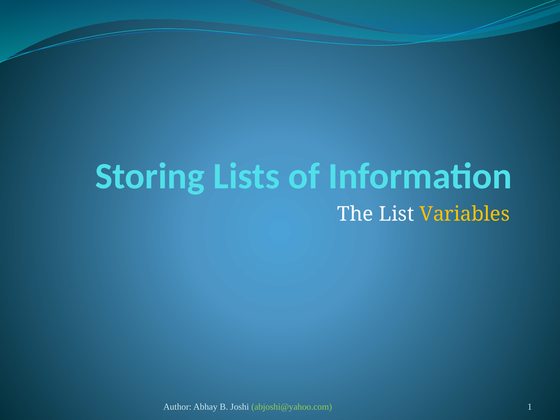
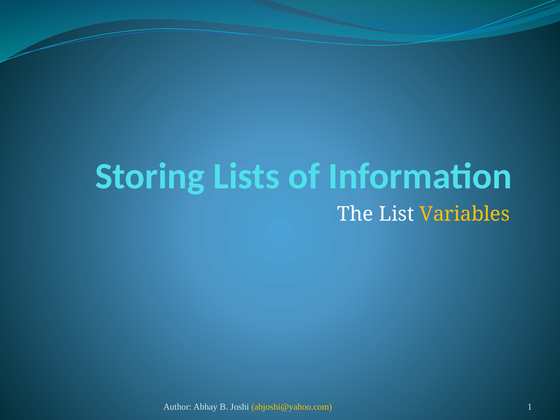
abjoshi@yahoo.com colour: light green -> yellow
